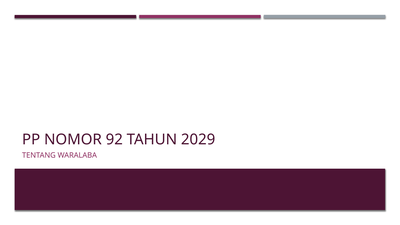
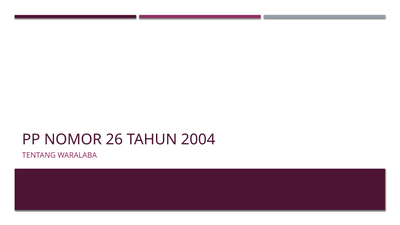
92: 92 -> 26
2029: 2029 -> 2004
